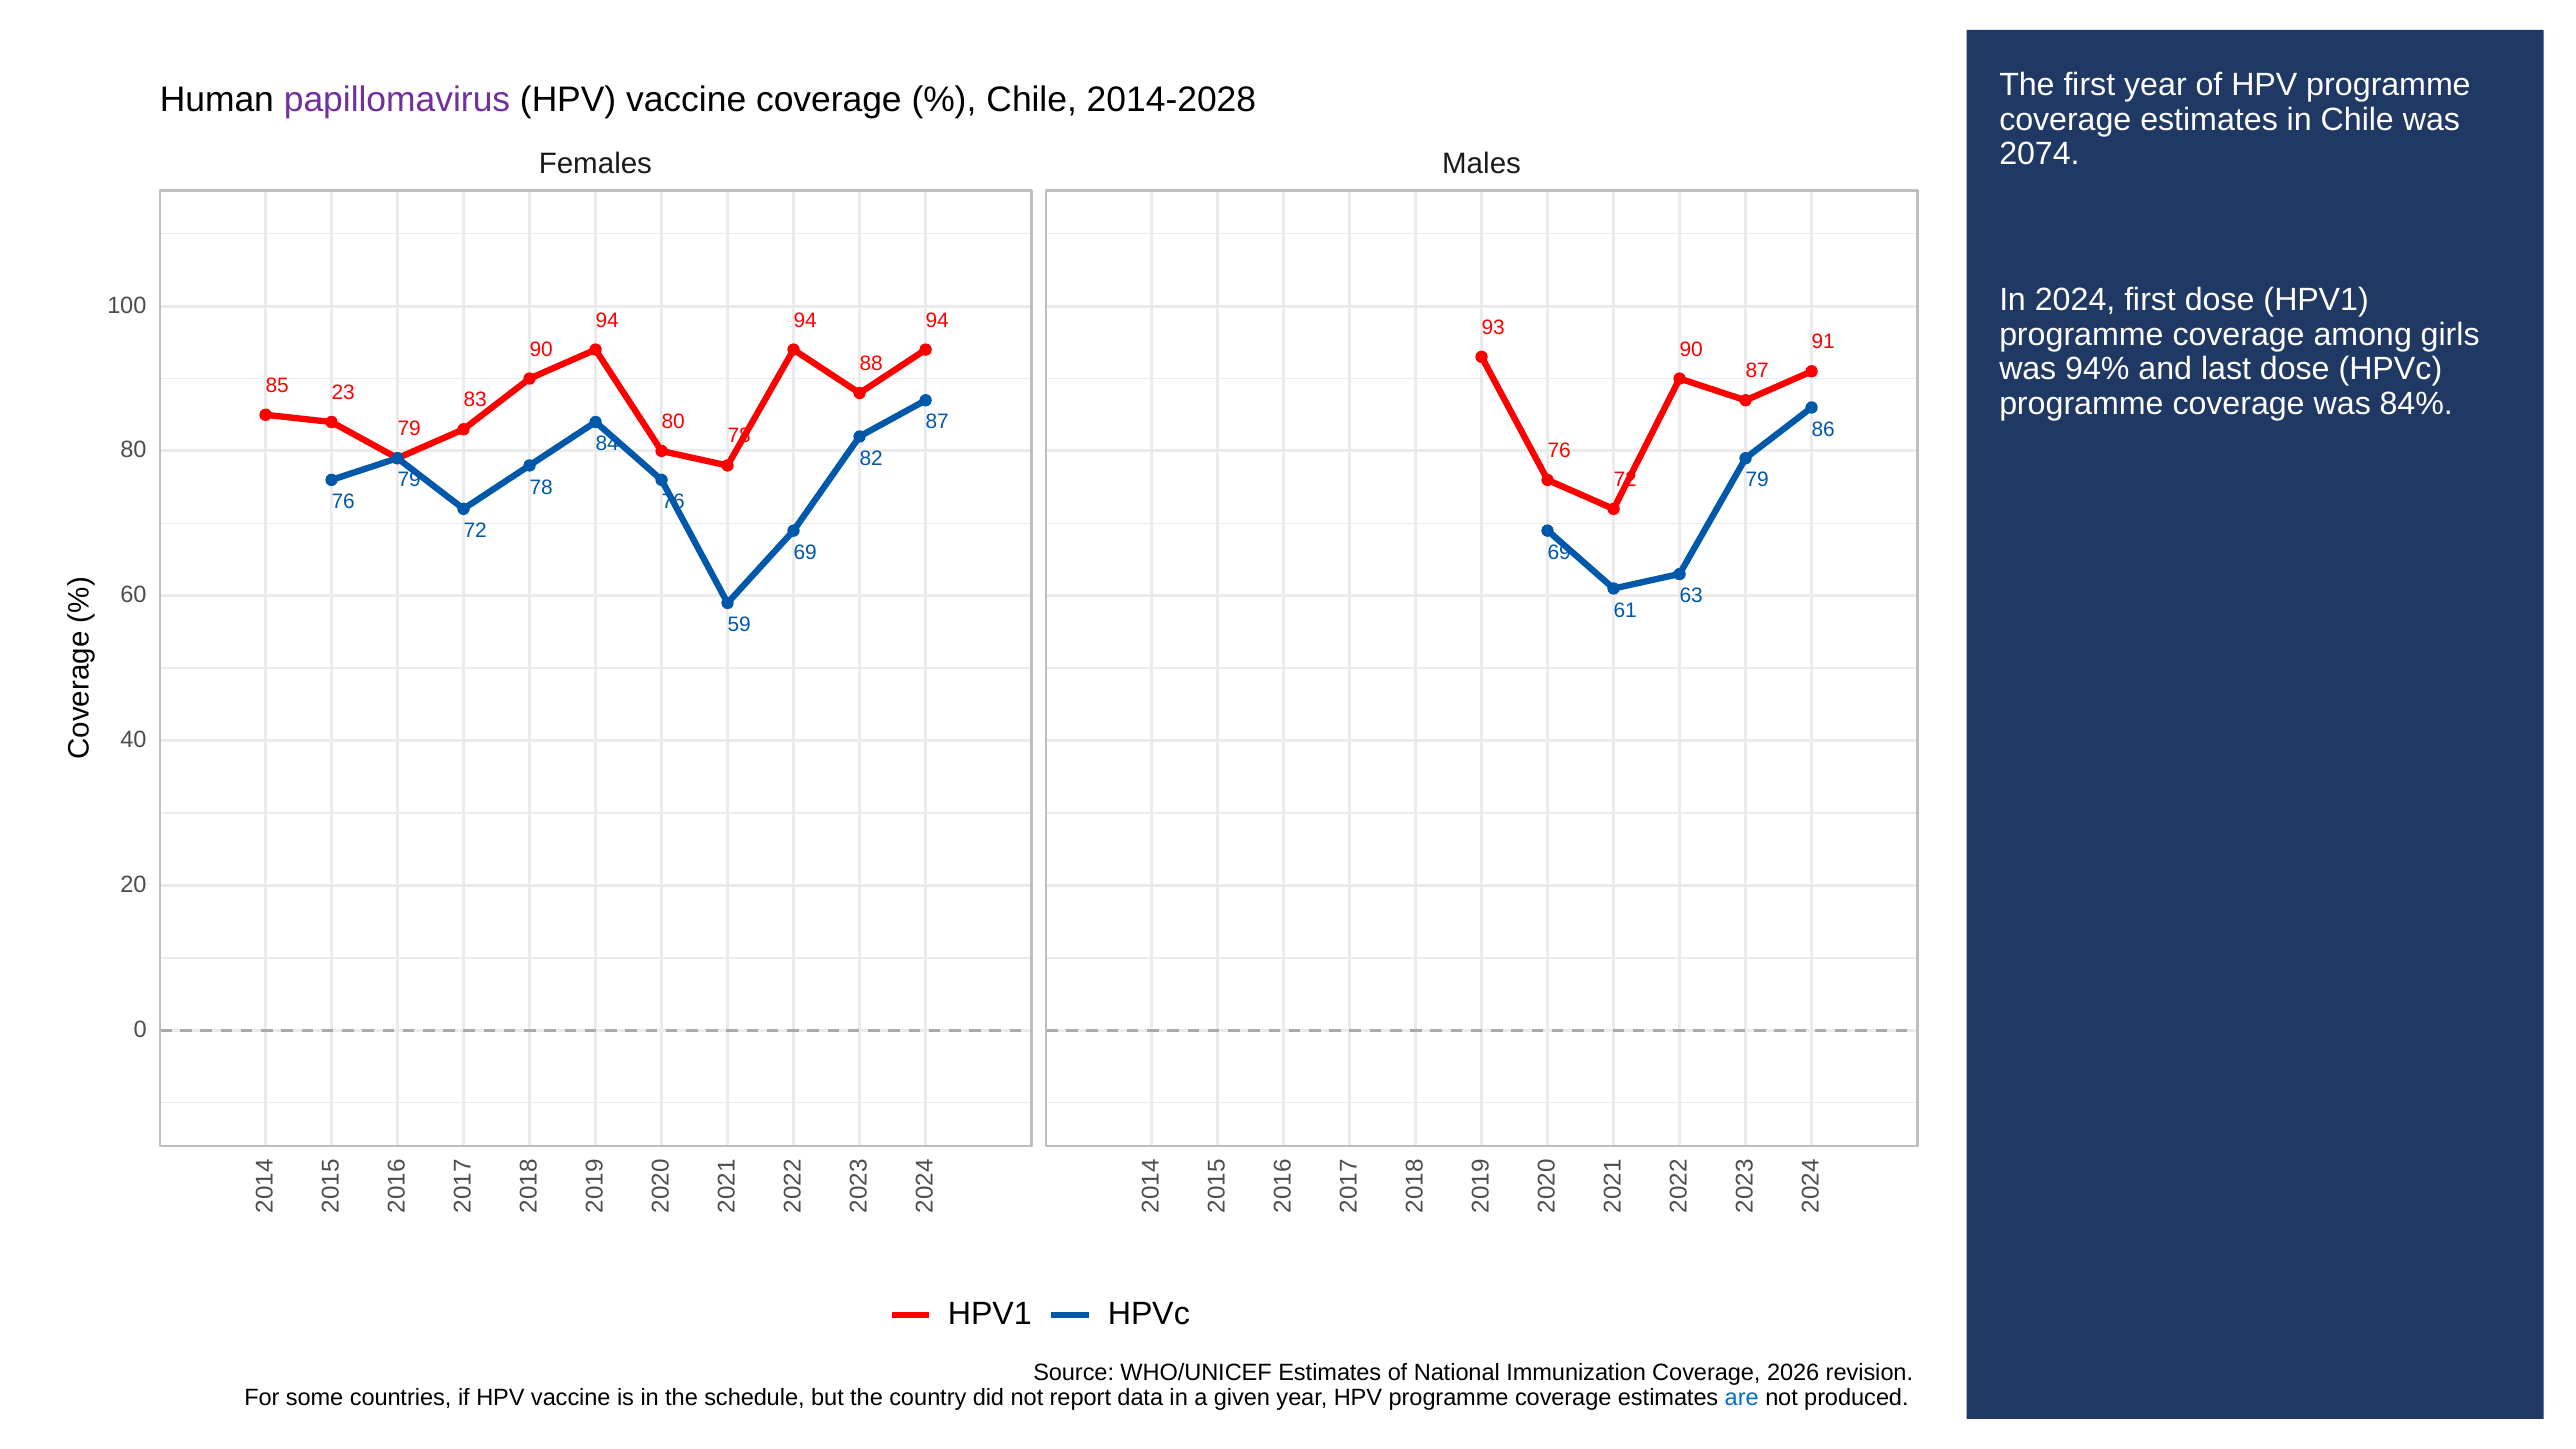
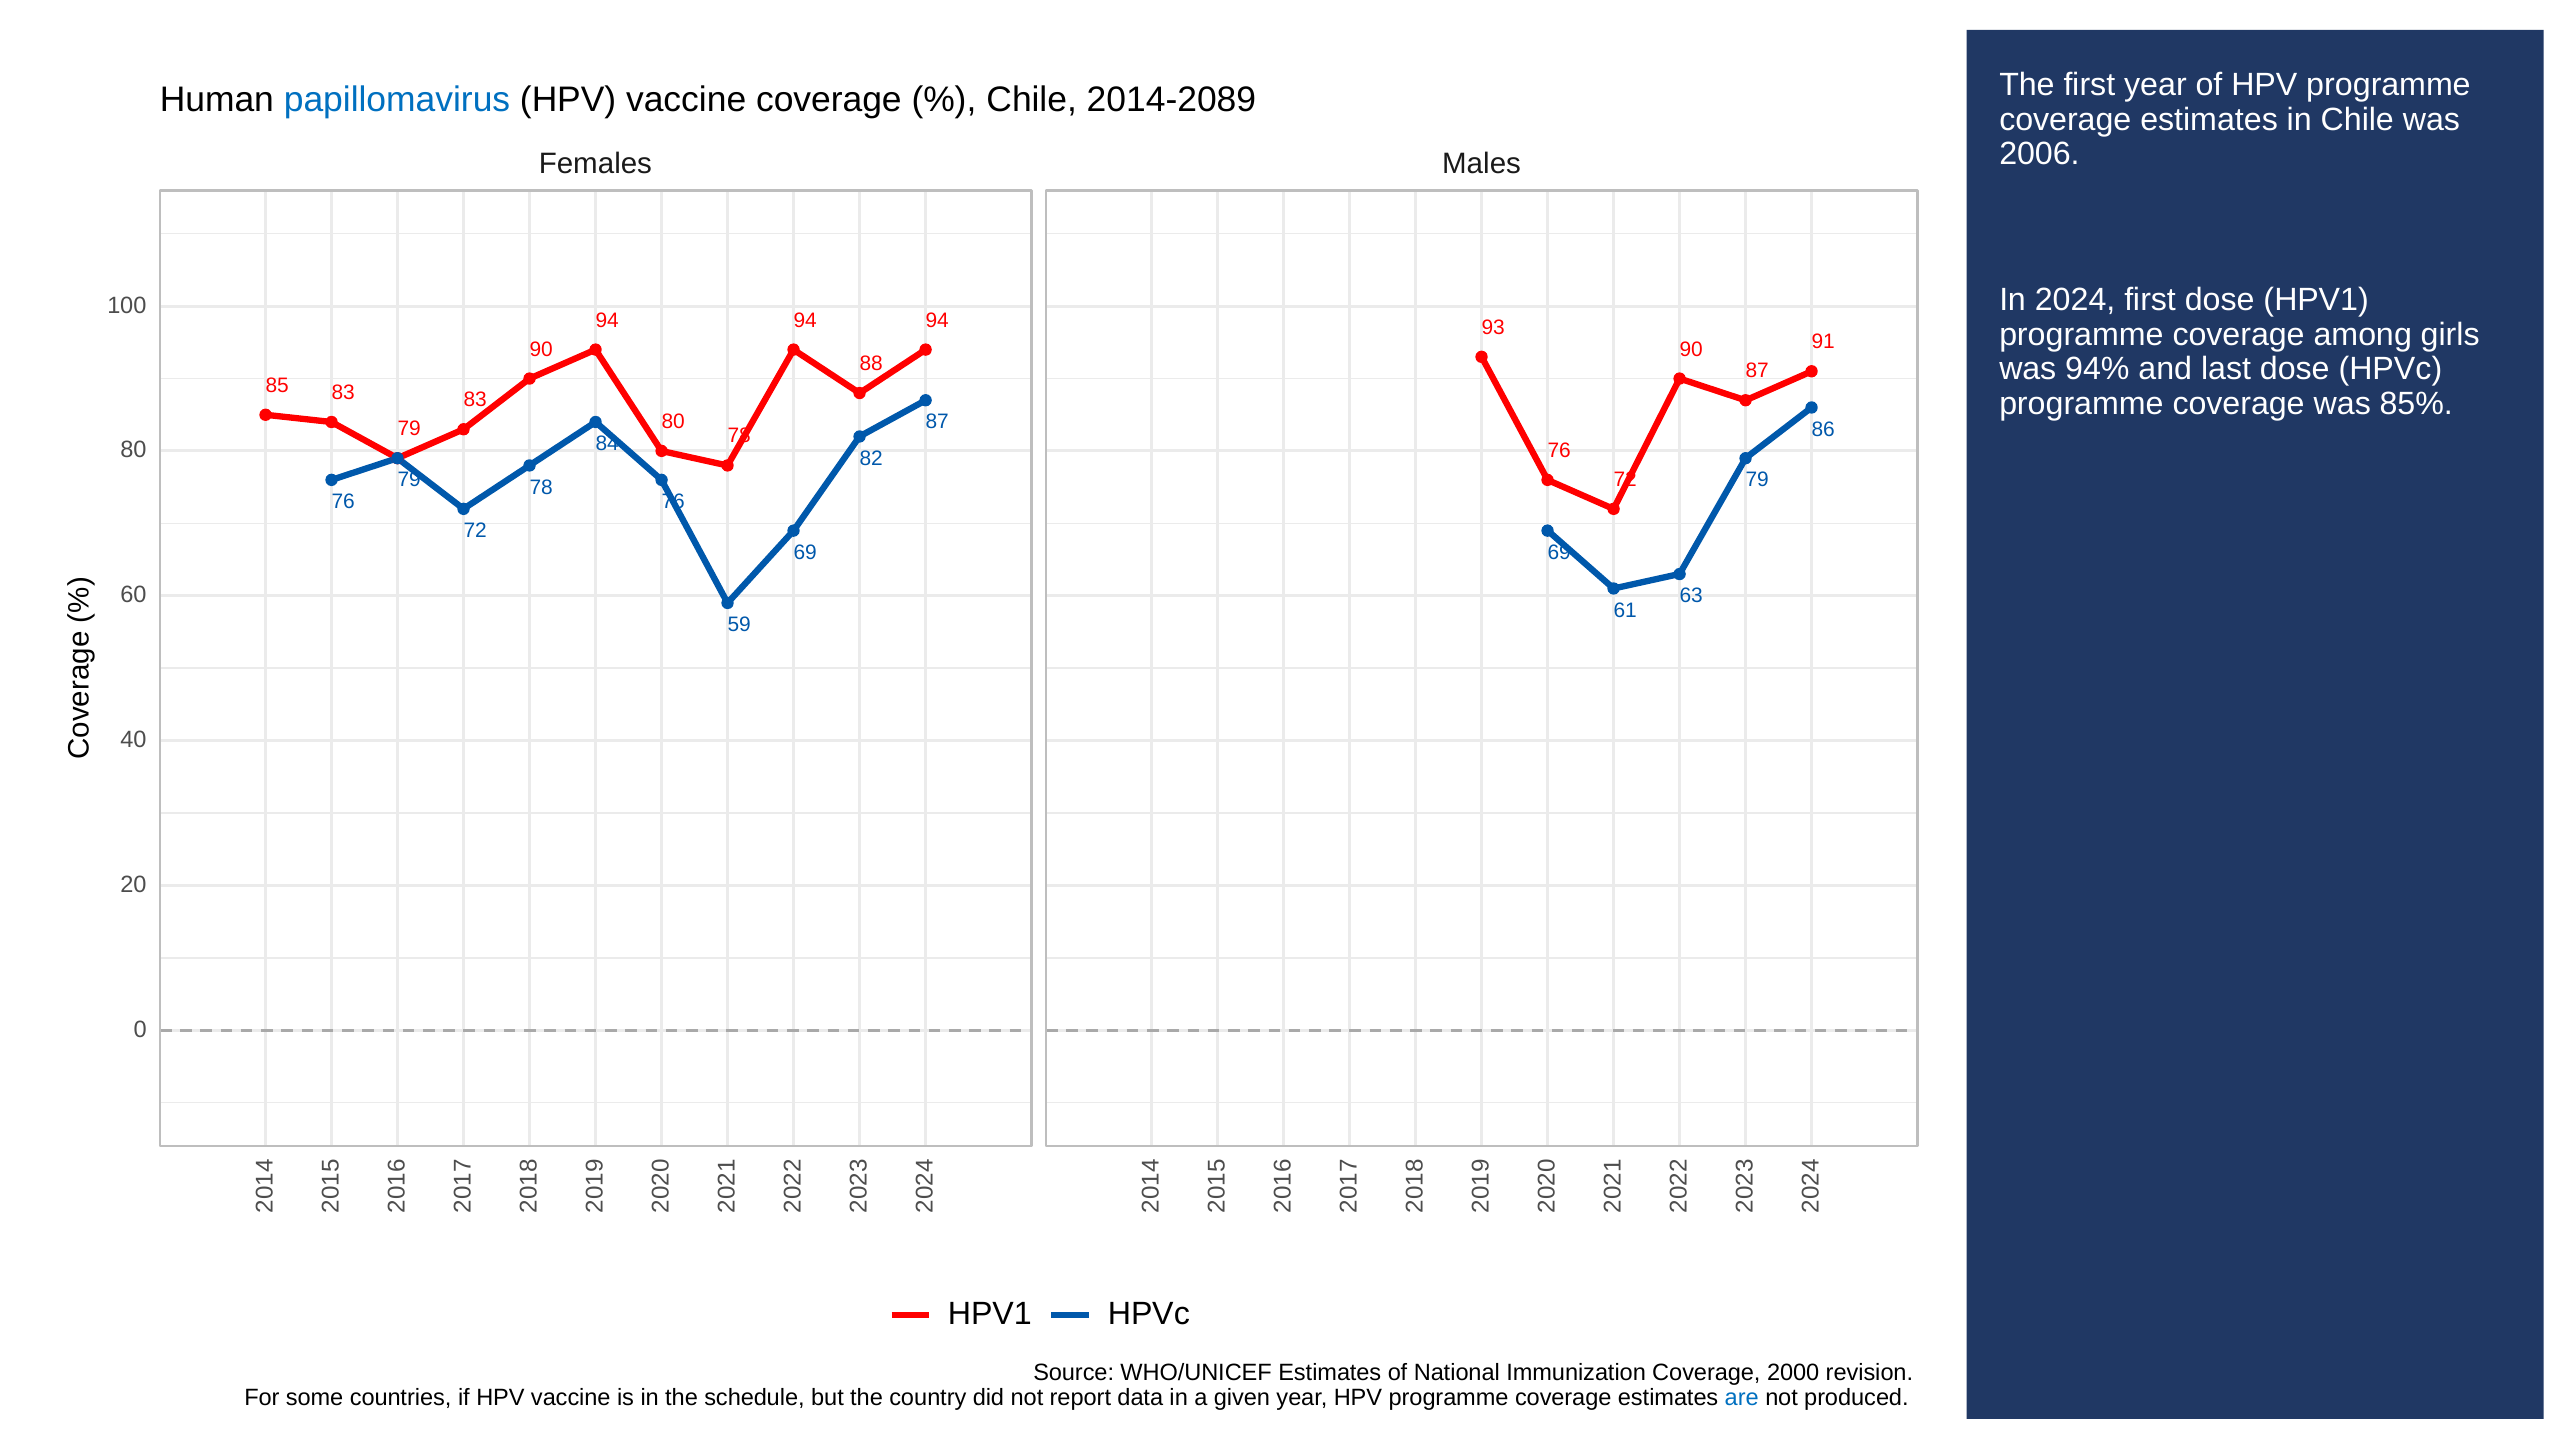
papillomavirus colour: purple -> blue
2014-2028: 2014-2028 -> 2014-2089
2074: 2074 -> 2006
85 23: 23 -> 83
84%: 84% -> 85%
2026: 2026 -> 2000
